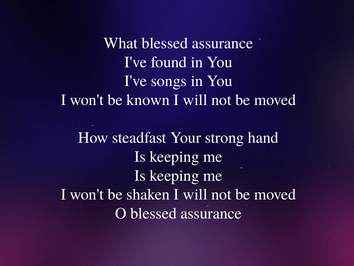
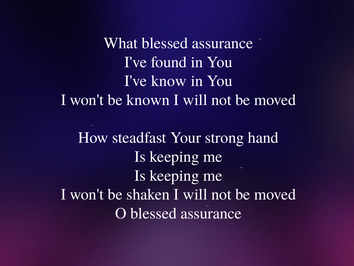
songs: songs -> know
